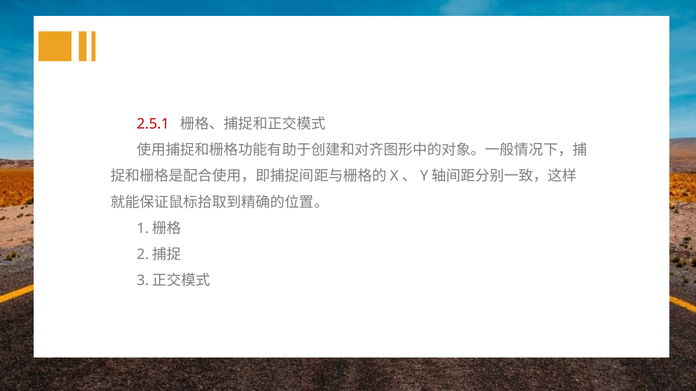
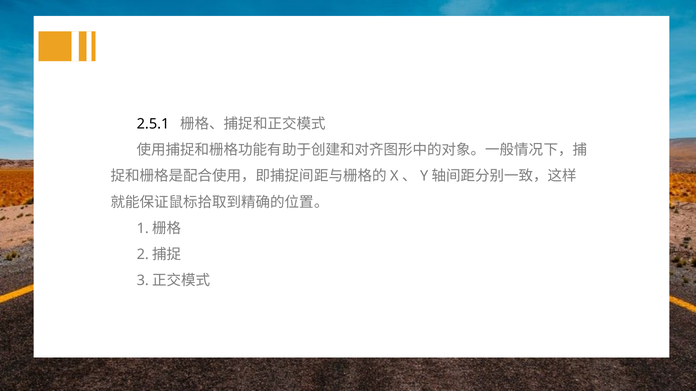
2.5.1 colour: red -> black
